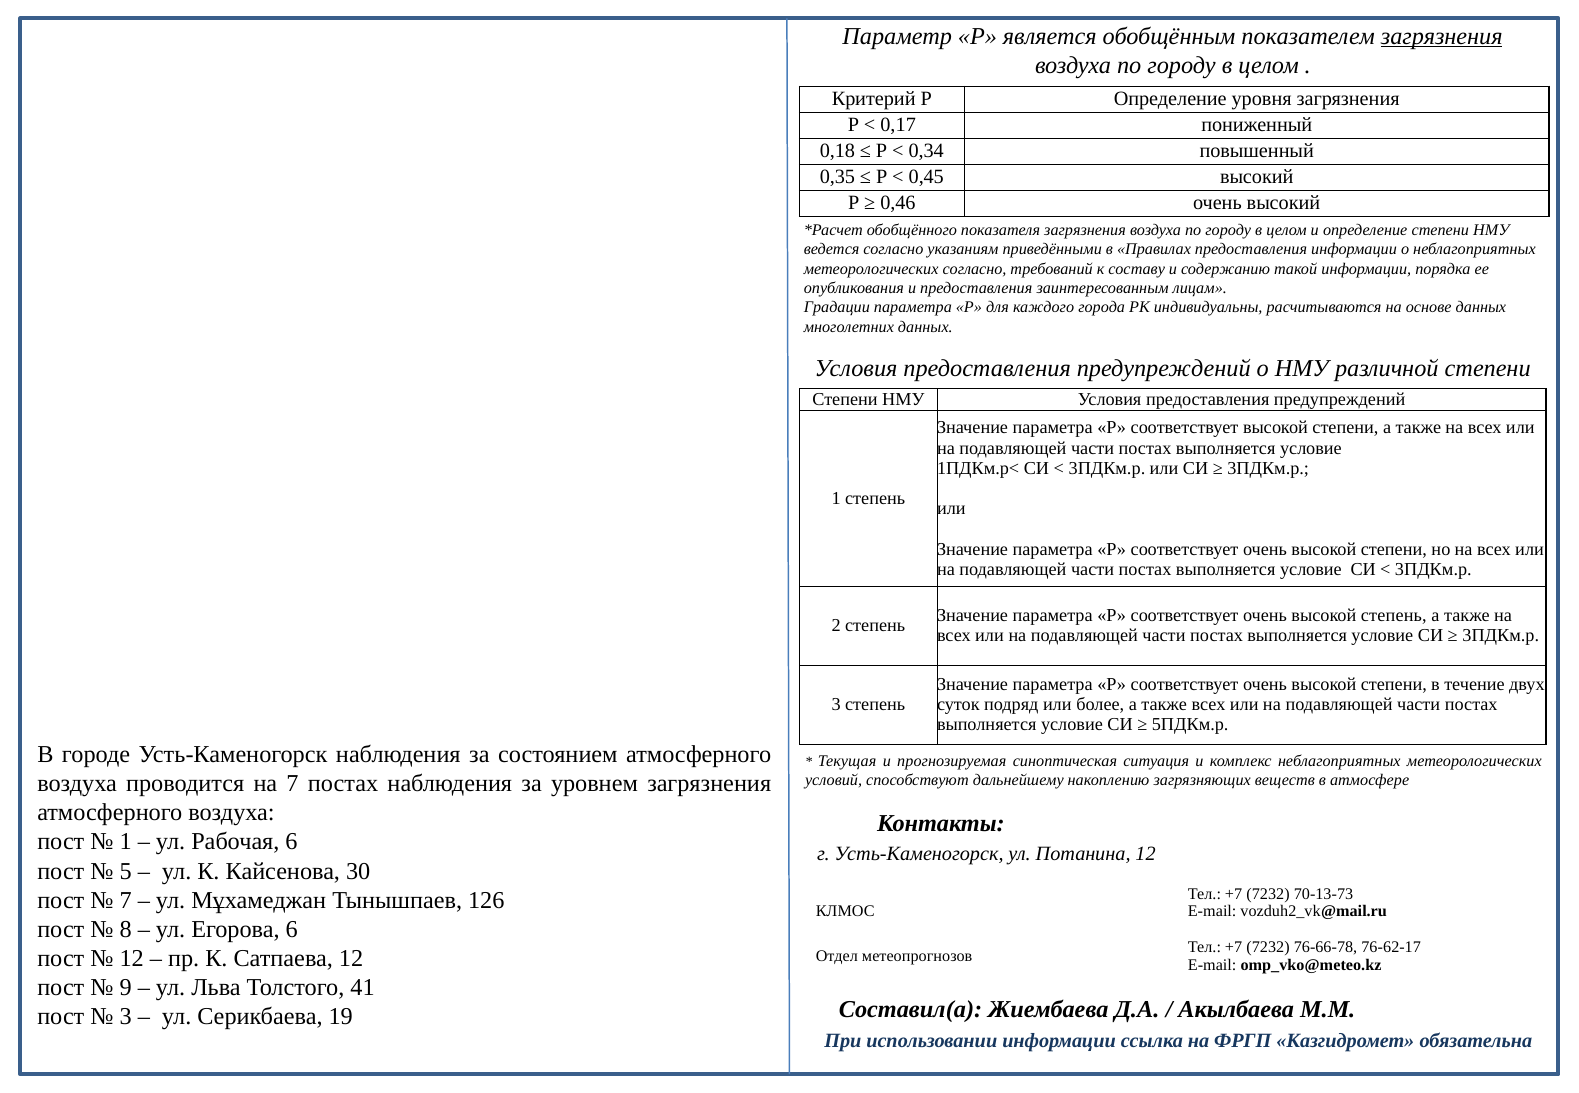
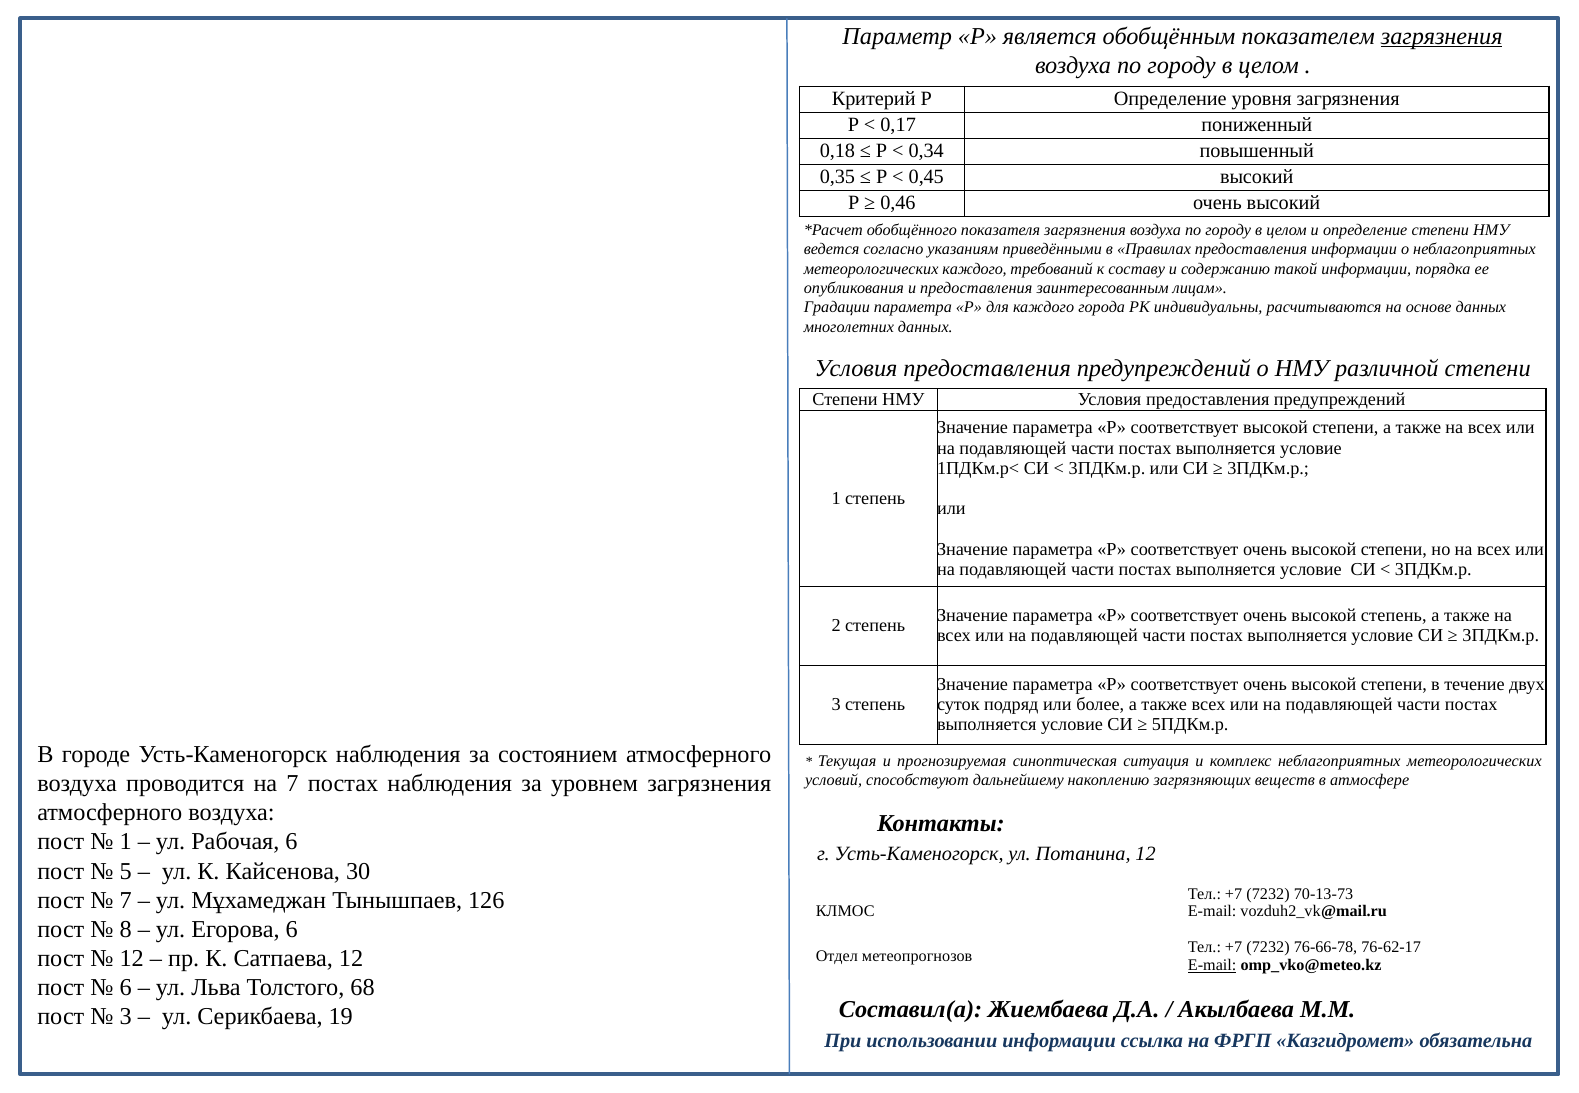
метеорологических согласно: согласно -> каждого
E-mail at (1212, 965) underline: none -> present
9 at (126, 988): 9 -> 6
41: 41 -> 68
